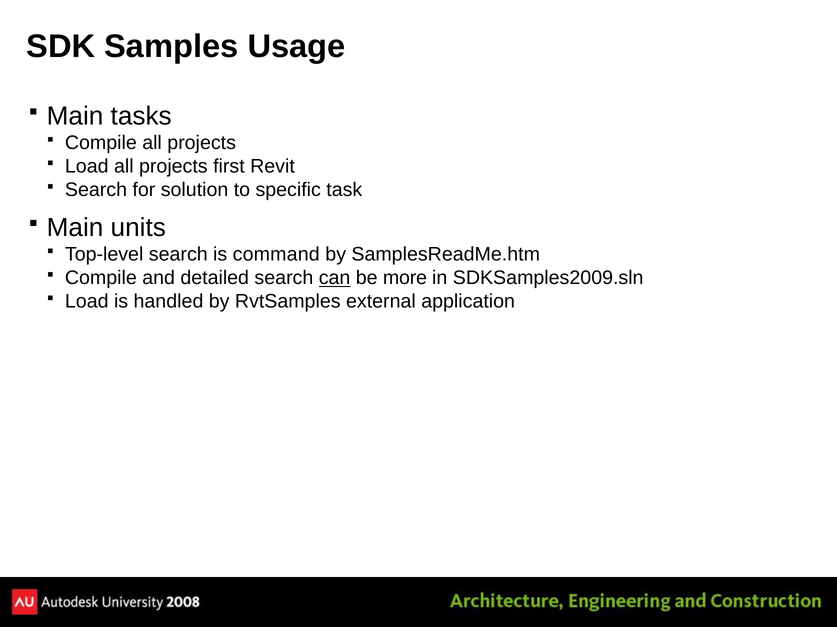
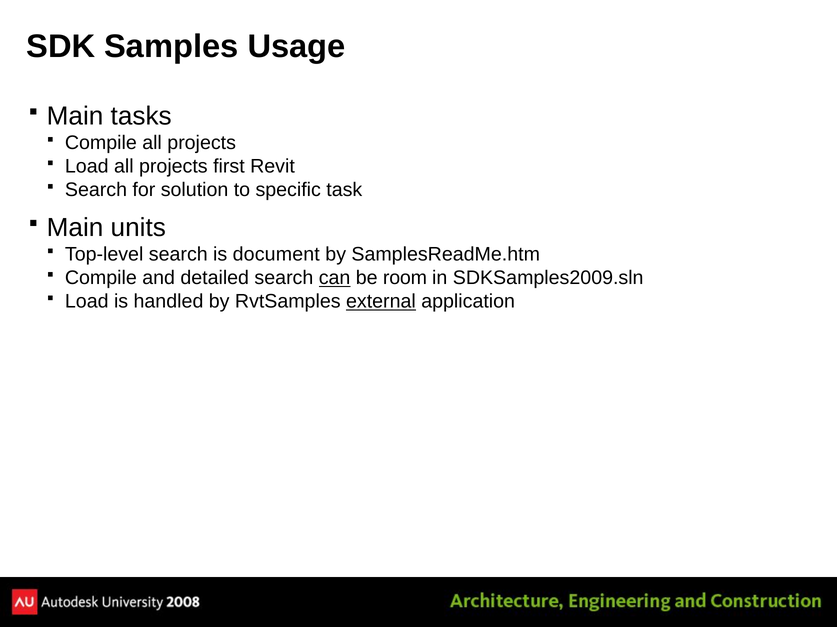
command: command -> document
more: more -> room
external underline: none -> present
